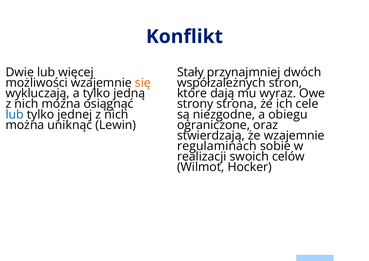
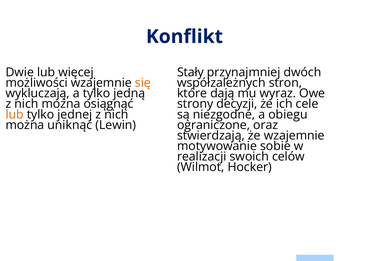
strona: strona -> decyzji
lub at (15, 114) colour: blue -> orange
regulaminach: regulaminach -> motywowanie
